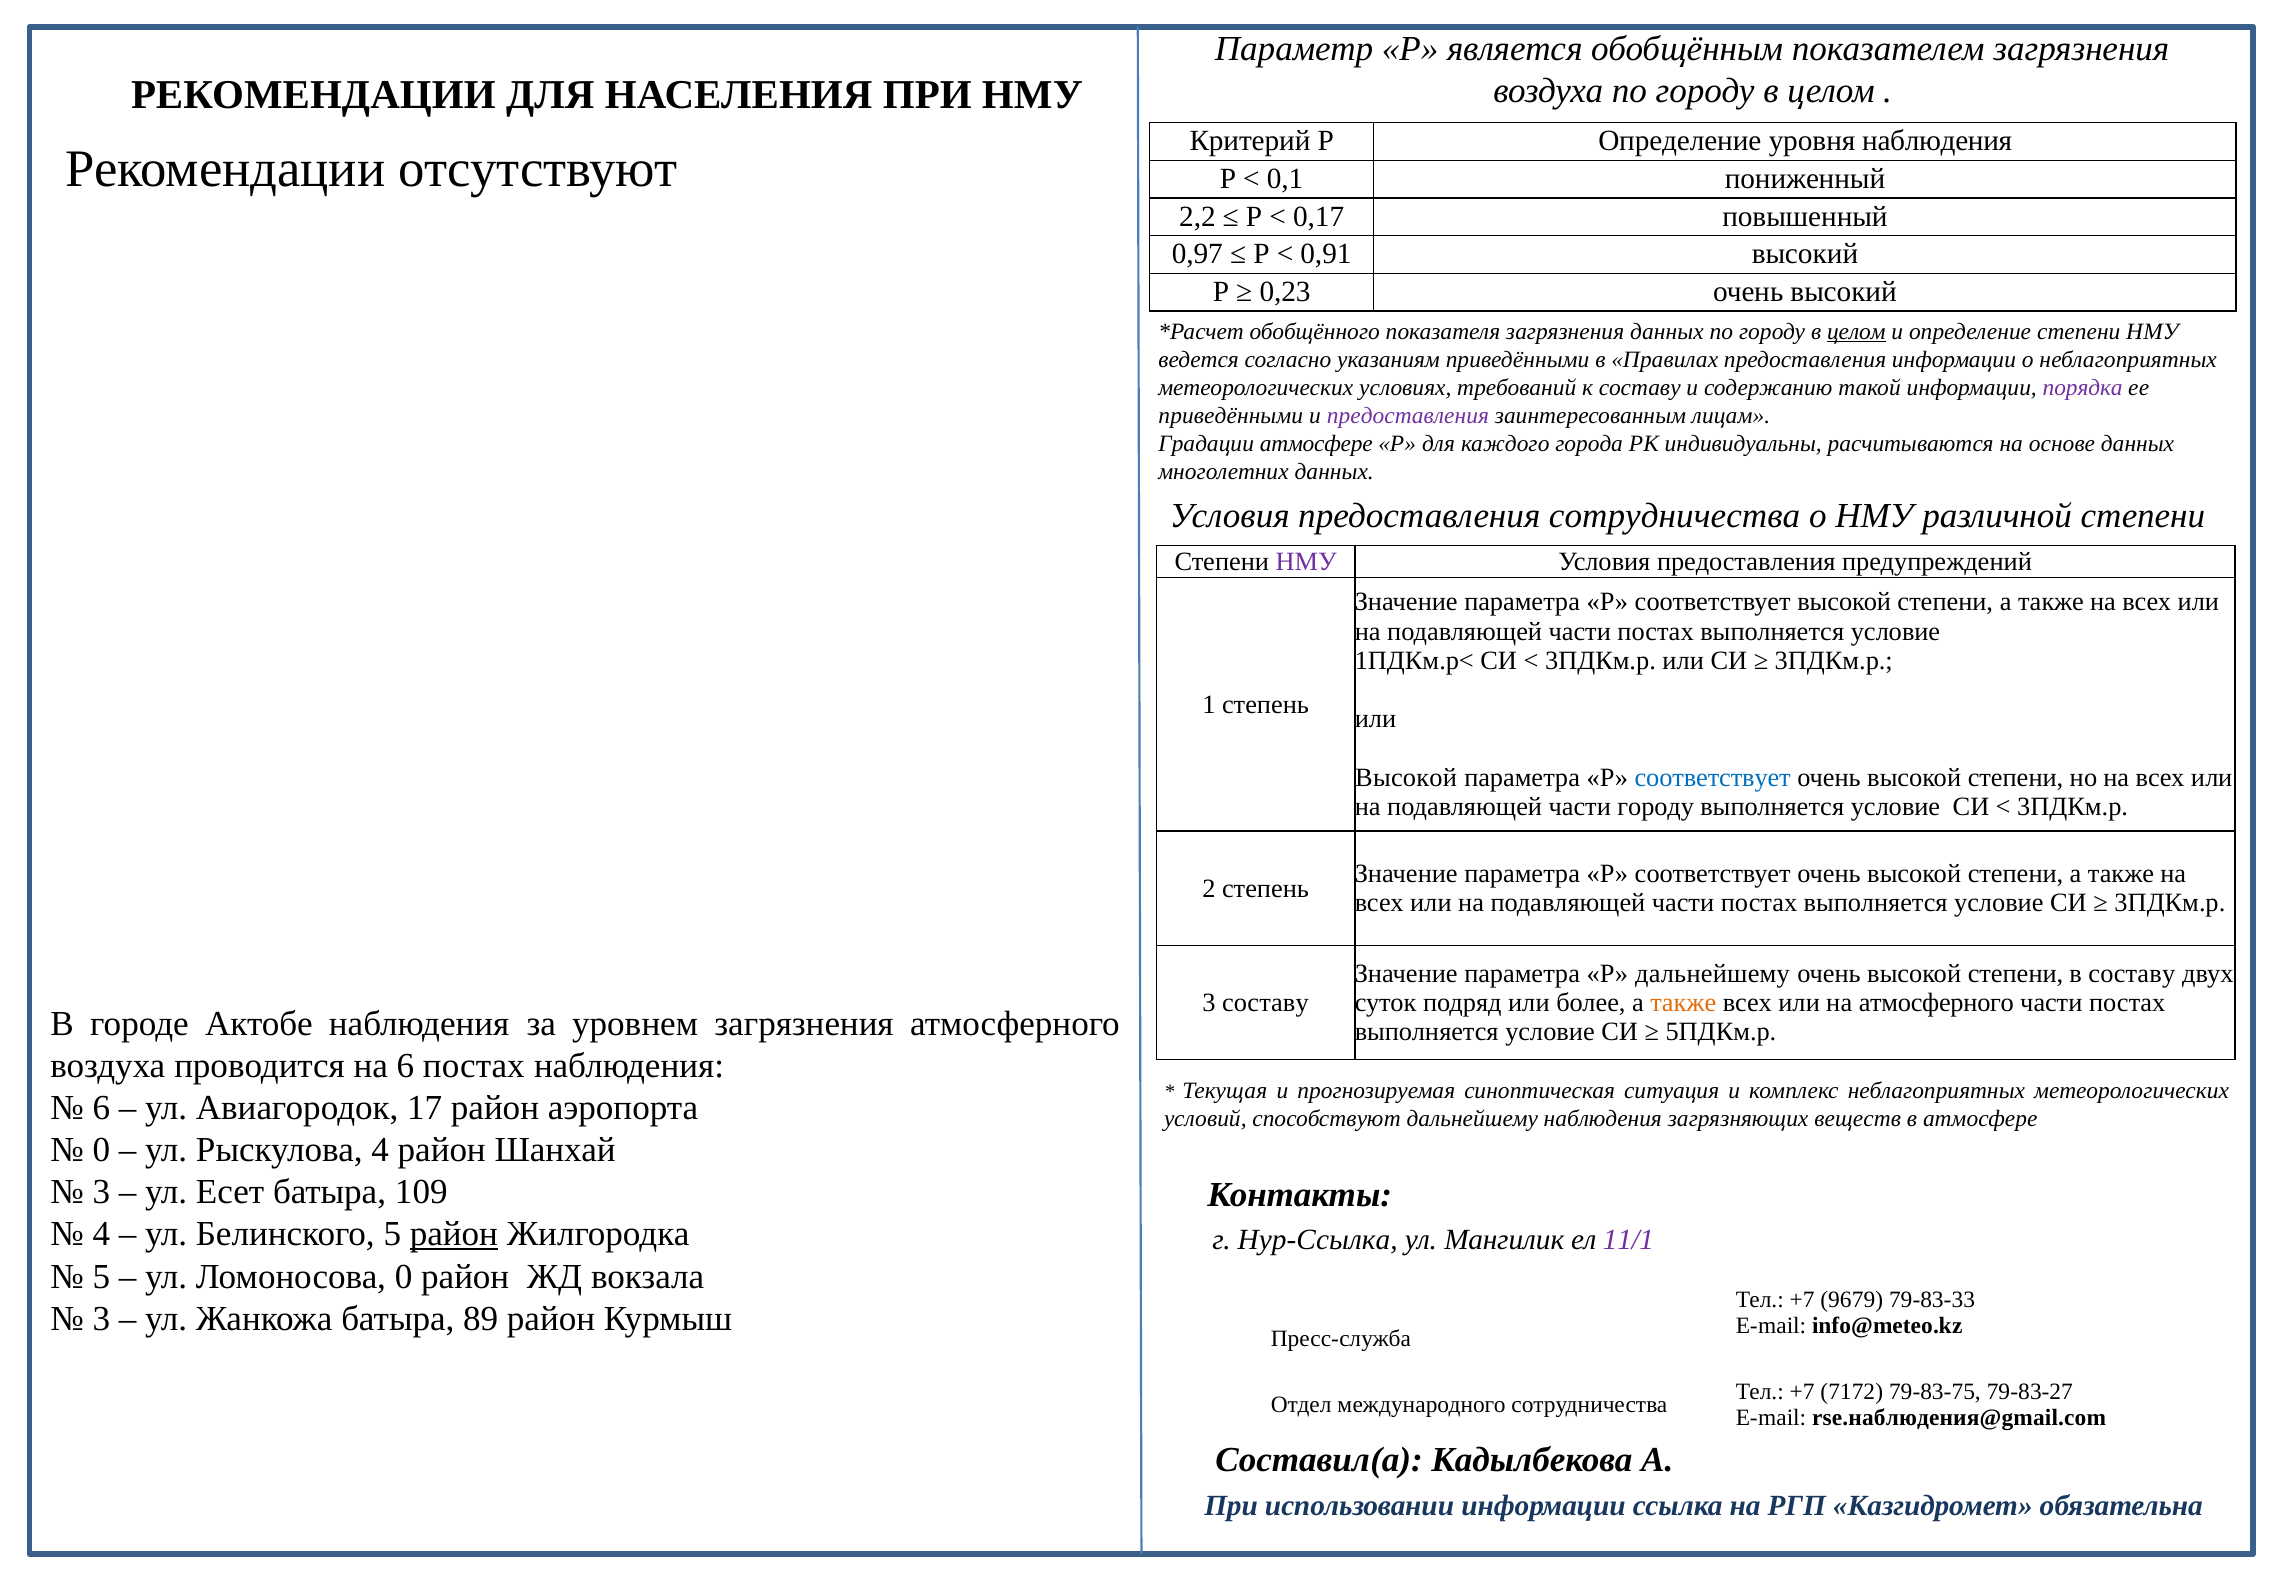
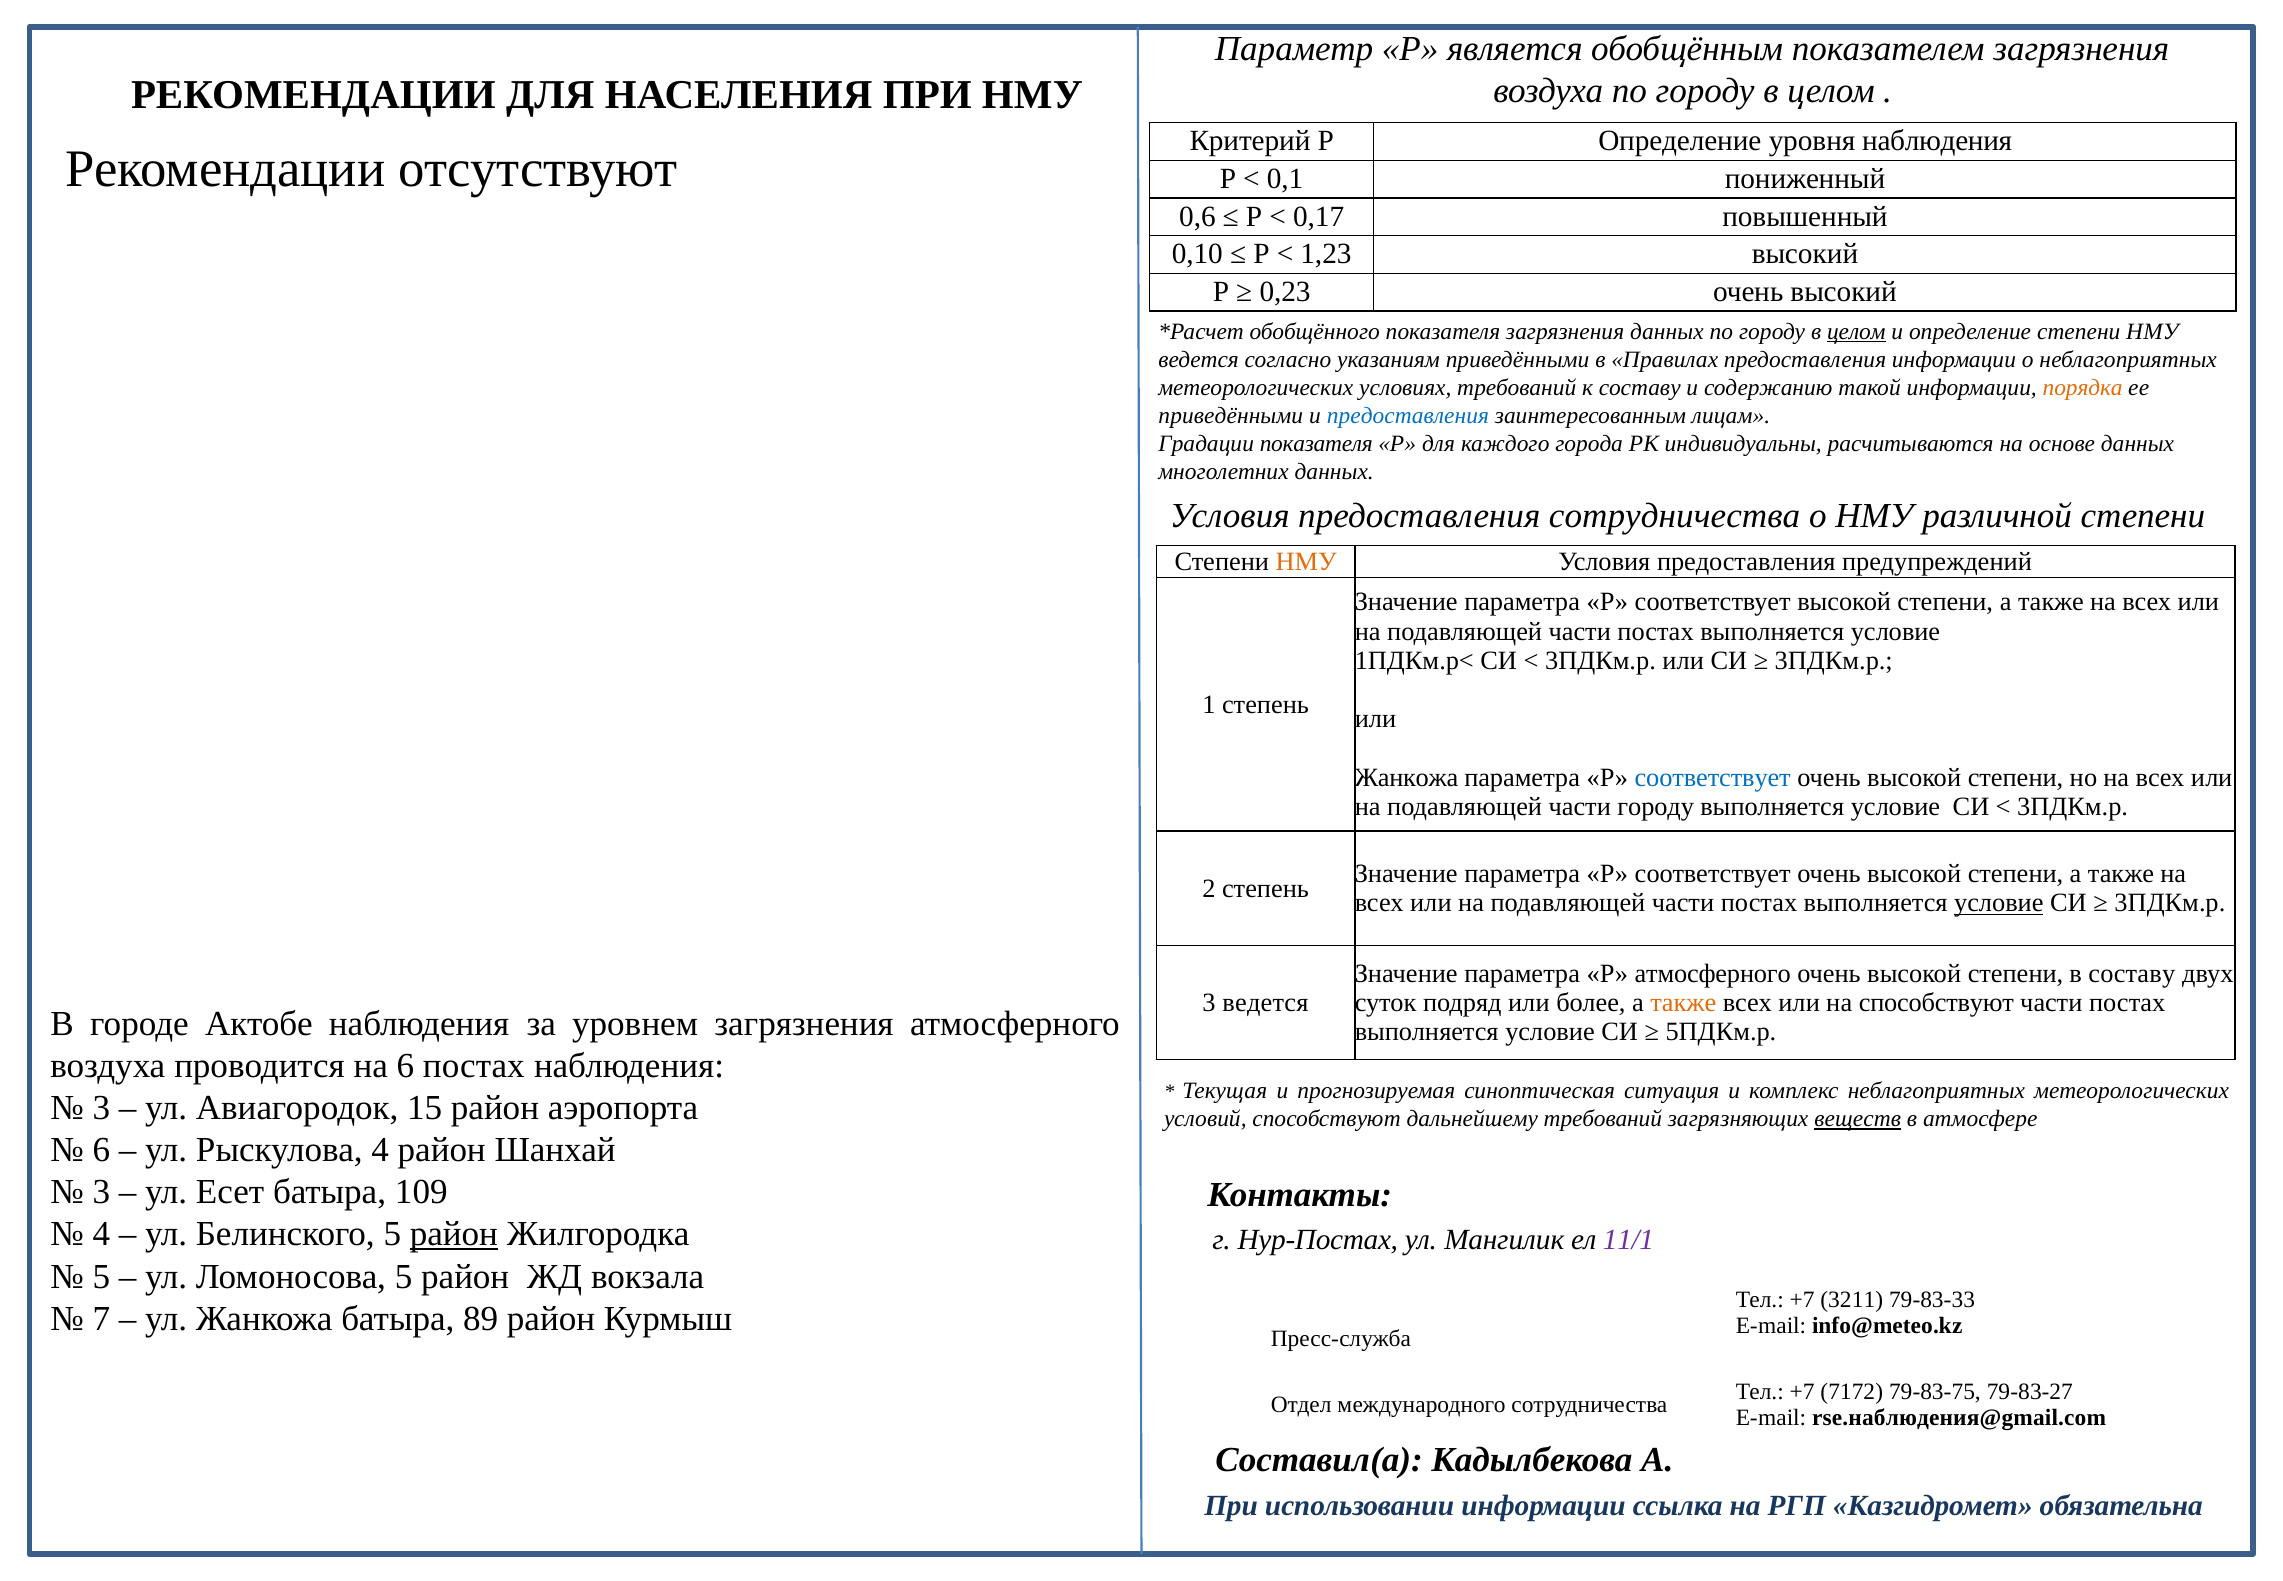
2,2: 2,2 -> 0,6
0,97: 0,97 -> 0,10
0,91: 0,91 -> 1,23
порядка colour: purple -> orange
предоставления at (1408, 415) colour: purple -> blue
Градации атмосфере: атмосфере -> показателя
НМУ at (1306, 561) colour: purple -> orange
Высокой at (1406, 777): Высокой -> Жанкожа
условие at (1999, 903) underline: none -> present
Р дальнейшему: дальнейшему -> атмосферного
3 составу: составу -> ведется
на атмосферного: атмосферного -> способствуют
6 at (101, 1107): 6 -> 3
17: 17 -> 15
дальнейшему наблюдения: наблюдения -> требований
веществ underline: none -> present
0 at (101, 1150): 0 -> 6
Нур-Ссылка: Нур-Ссылка -> Нур-Постах
Ломоносова 0: 0 -> 5
9679: 9679 -> 3211
3 at (101, 1318): 3 -> 7
